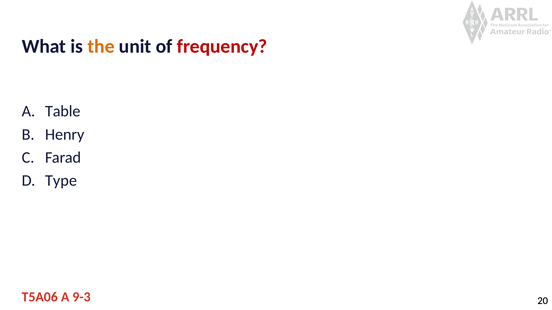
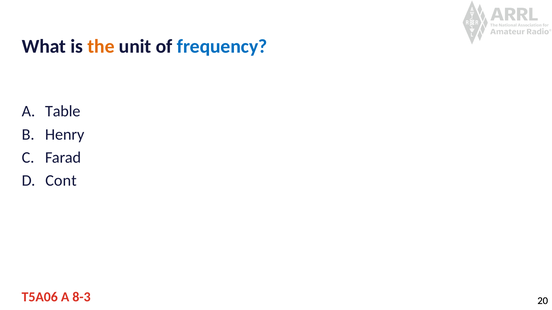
frequency colour: red -> blue
Type: Type -> Cont
9-3: 9-3 -> 8-3
